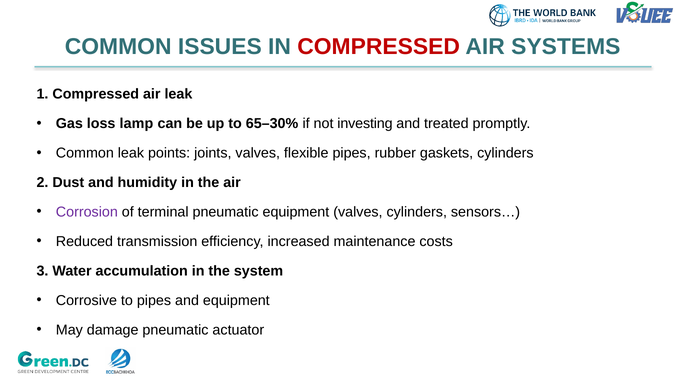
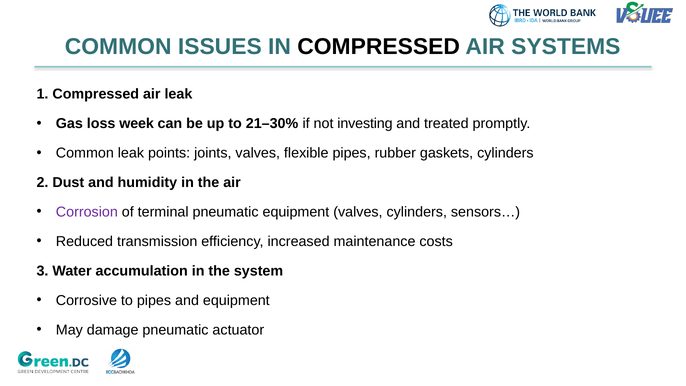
COMPRESSED at (379, 47) colour: red -> black
lamp: lamp -> week
65–30%: 65–30% -> 21–30%
